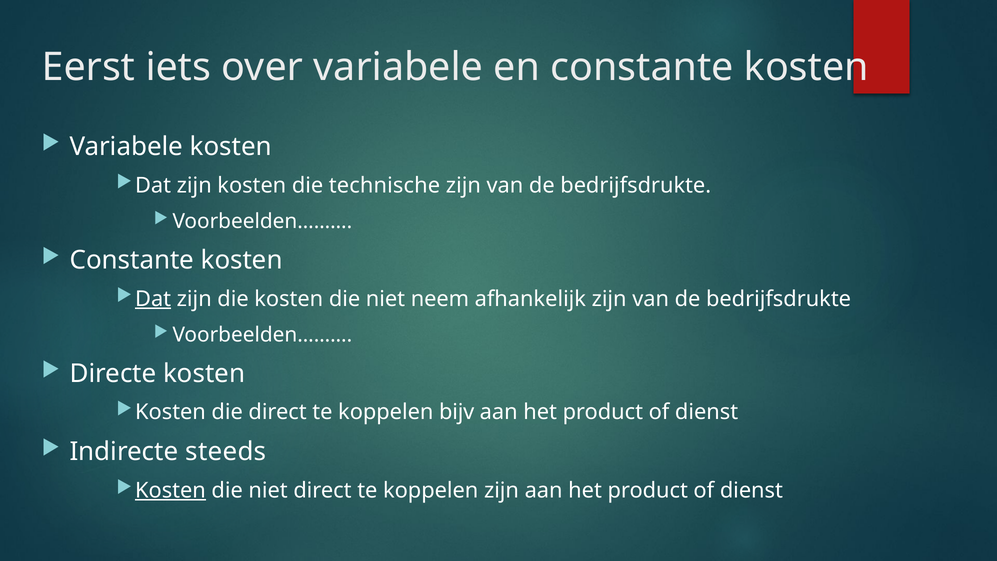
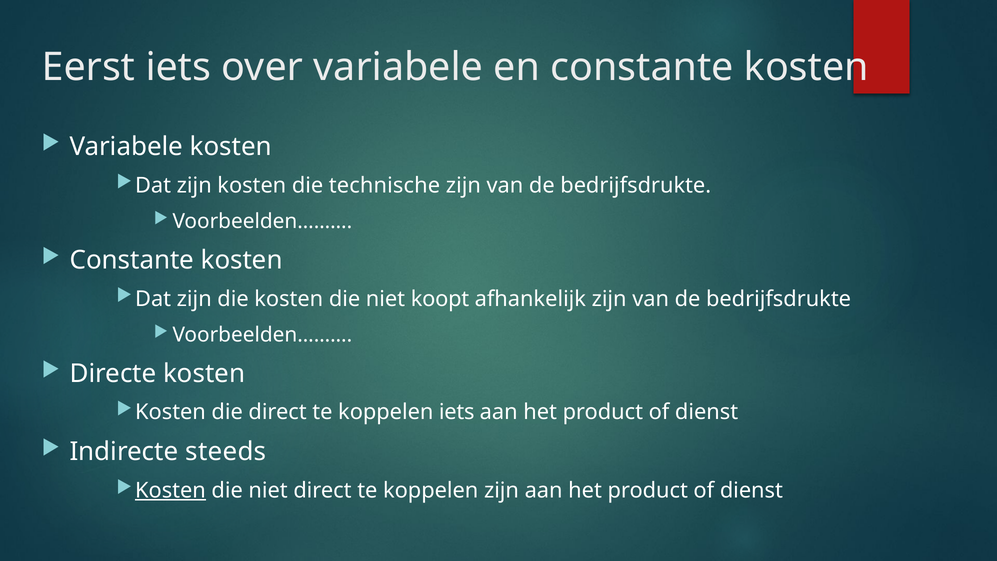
Dat at (153, 299) underline: present -> none
neem: neem -> koopt
koppelen bijv: bijv -> iets
